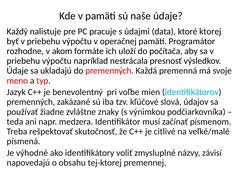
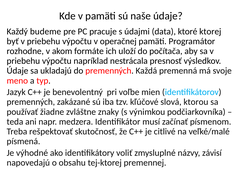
nalistuje: nalistuje -> budeme
údajov: údajov -> ktorou
